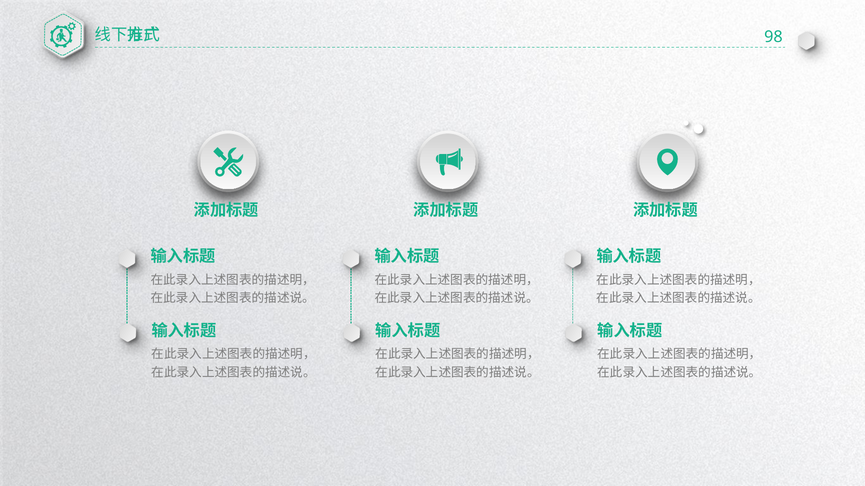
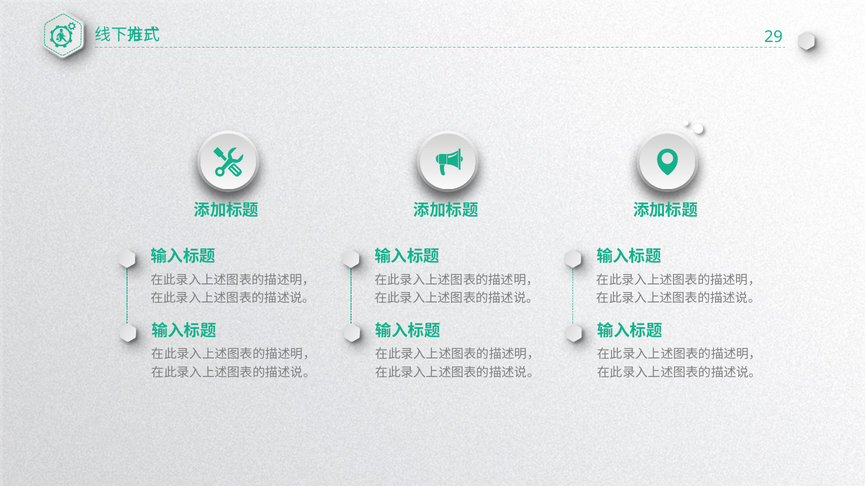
98: 98 -> 29
